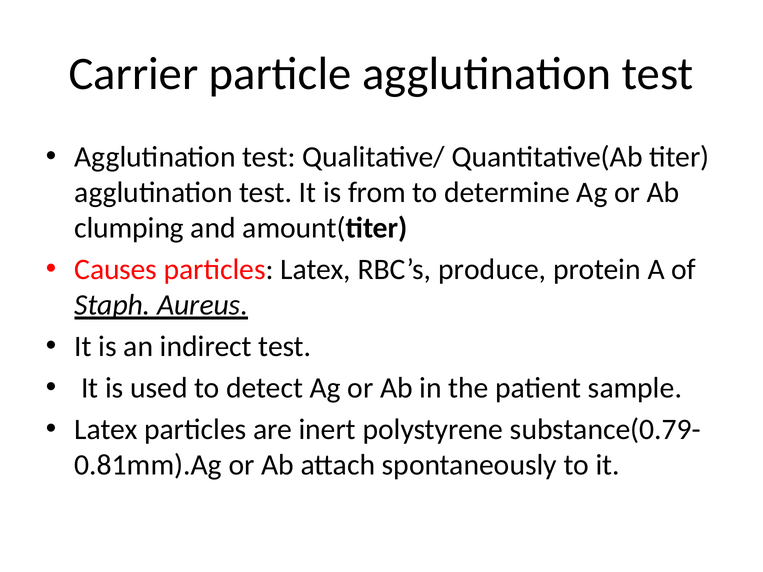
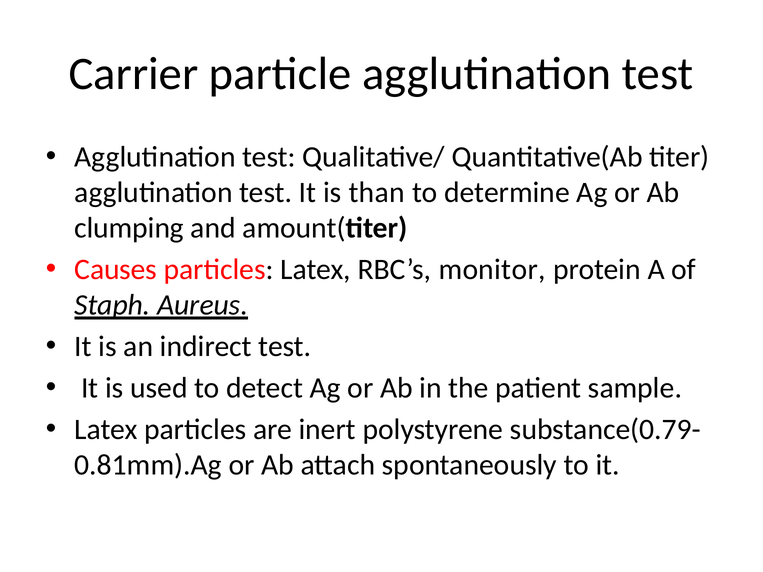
from: from -> than
produce: produce -> monitor
